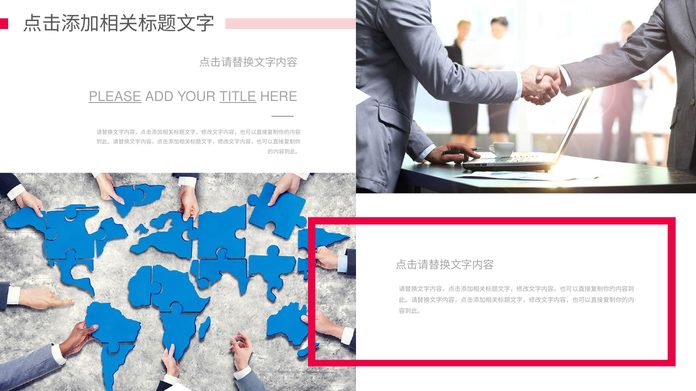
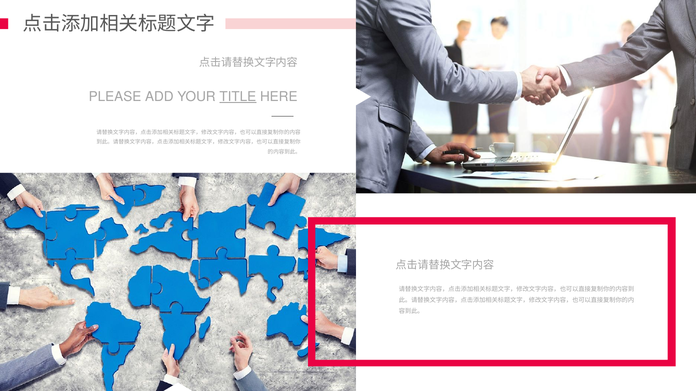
PLEASE underline: present -> none
